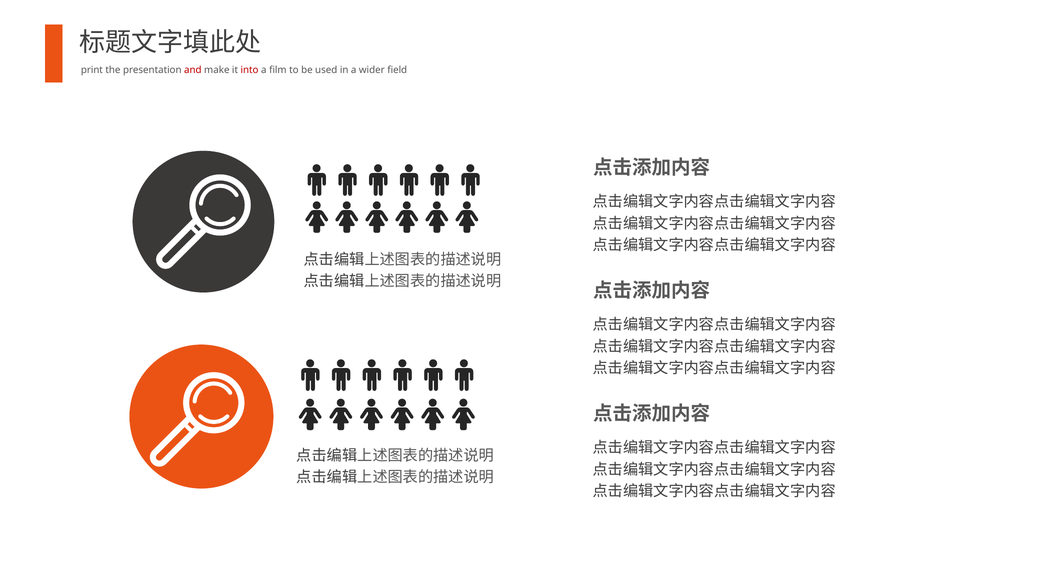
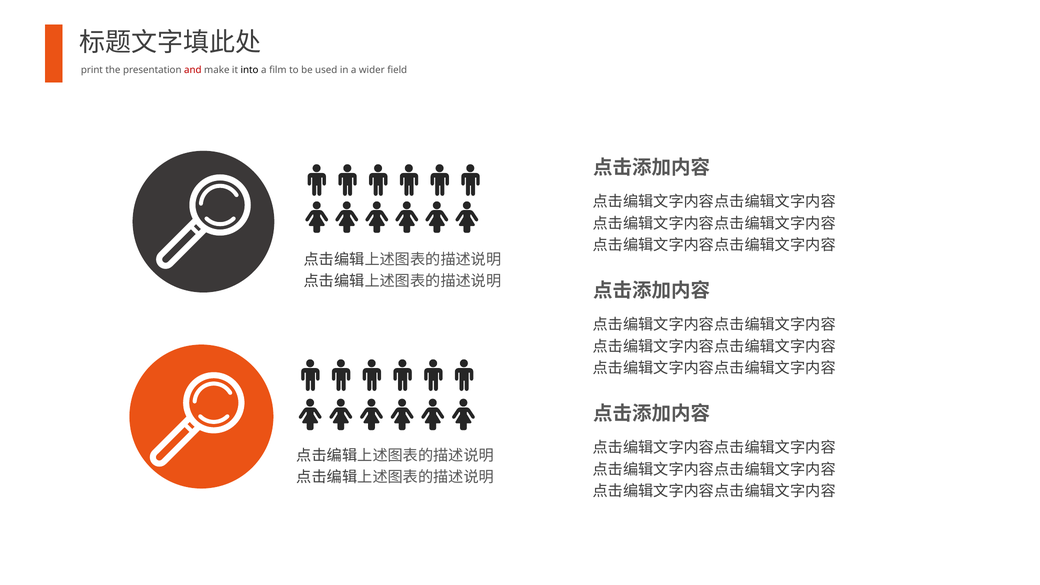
into colour: red -> black
